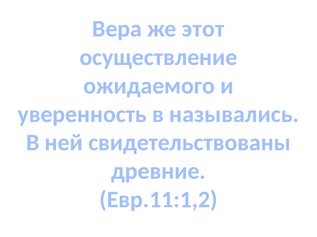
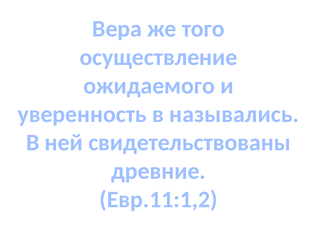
этот: этот -> того
